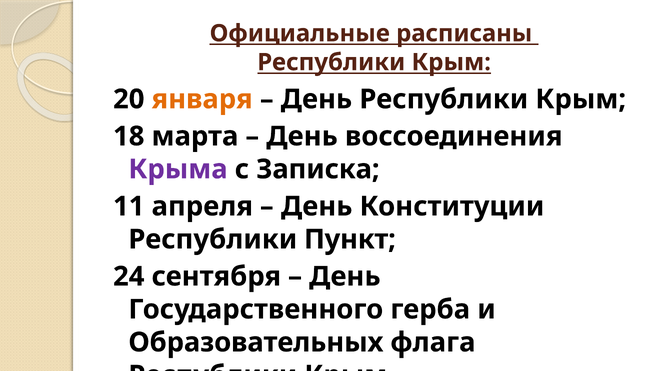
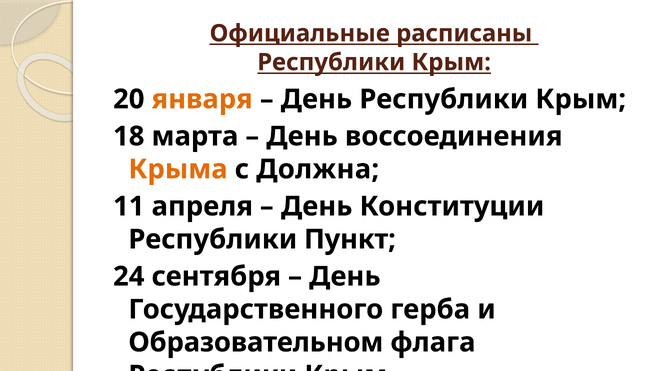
Крыма colour: purple -> orange
Записка: Записка -> Должна
Образовательных: Образовательных -> Образовательном
